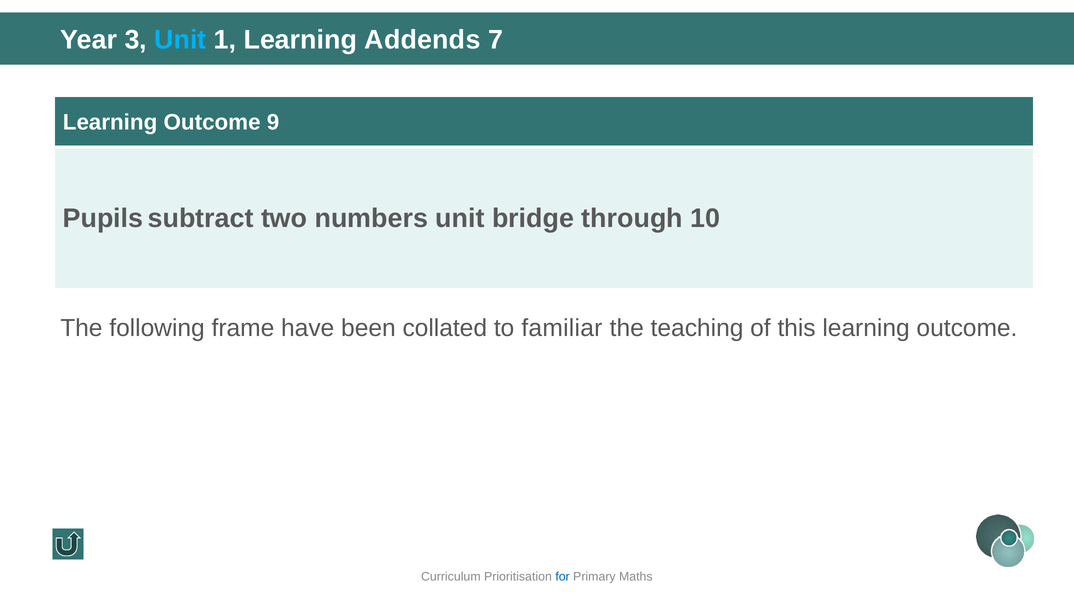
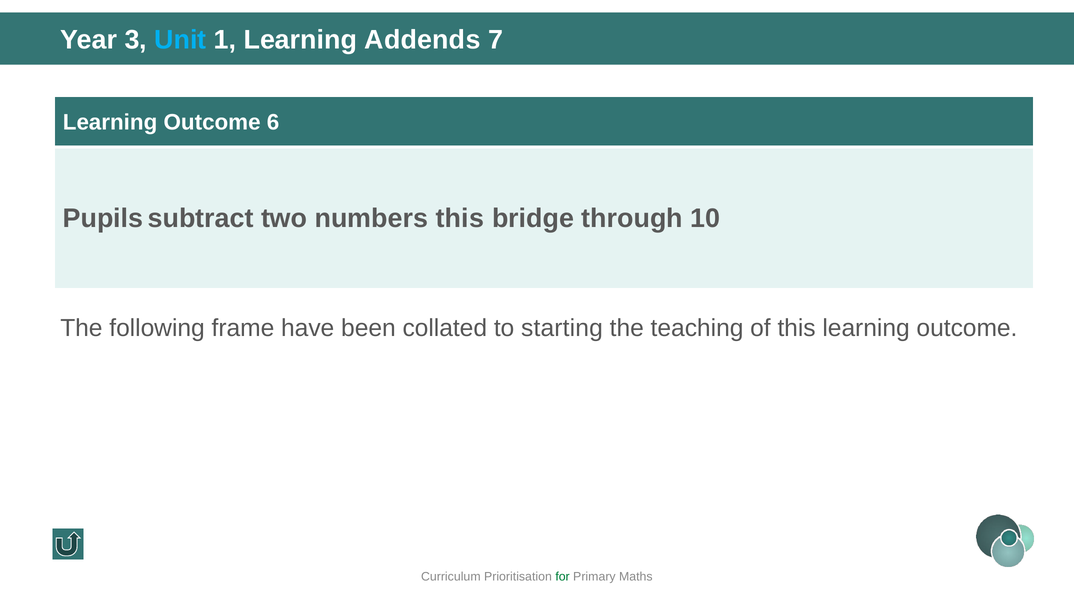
9: 9 -> 6
numbers unit: unit -> this
familiar: familiar -> starting
for colour: blue -> green
